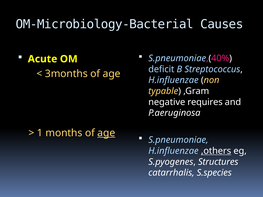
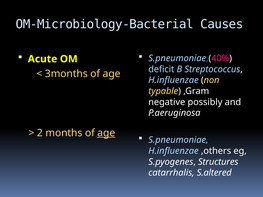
requires: requires -> possibly
1: 1 -> 2
,others underline: present -> none
S.species: S.species -> S.altered
